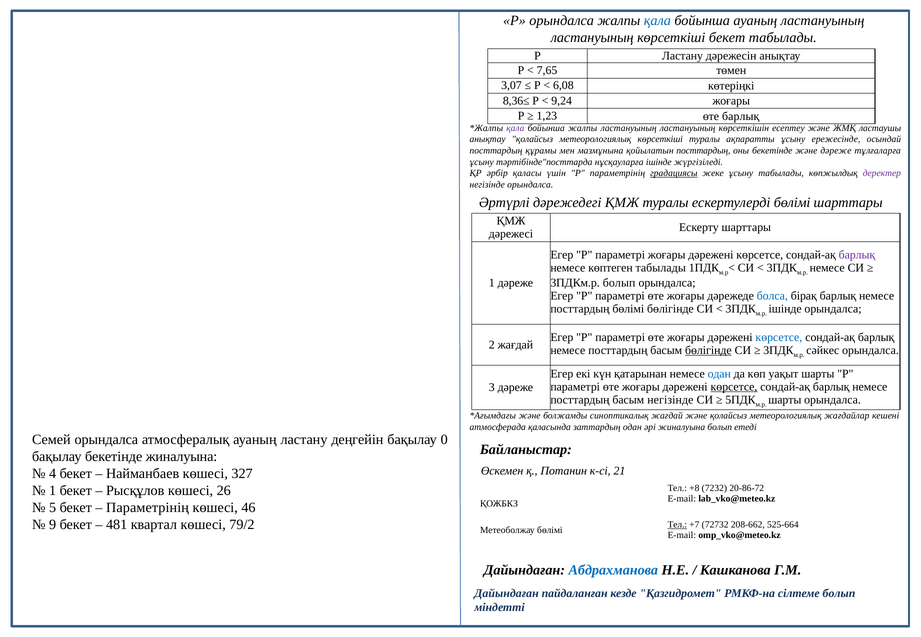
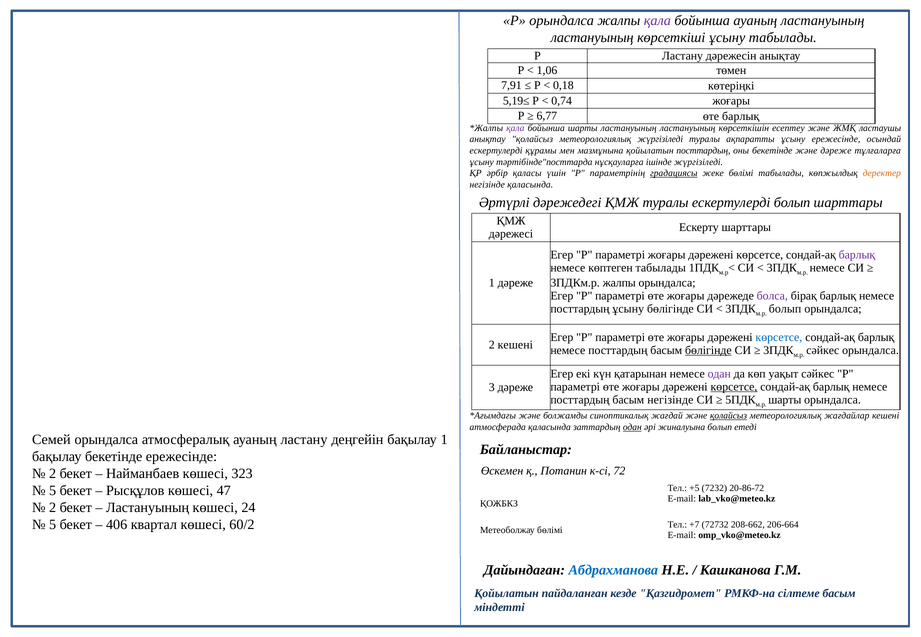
қала at (657, 21) colour: blue -> purple
көрсеткіші бекет: бекет -> ұсыну
7,65: 7,65 -> 1,06
3,07: 3,07 -> 7,91
6,08: 6,08 -> 0,18
8,36≤: 8,36≤ -> 5,19≤
9,24: 9,24 -> 0,74
1,23: 1,23 -> 6,77
бойынша жалпы: жалпы -> шарты
метеорологиялық көрсеткіші: көрсеткіші -> жүргізіледі
посттардың at (496, 151): посттардың -> ескертулерді
жеке ұсыну: ұсыну -> бөлімі
деректер colour: purple -> orange
негізінде орындалса: орындалса -> қаласында
ескертулерді бөлімі: бөлімі -> болып
3ПДКм.р болып: болып -> жалпы
болса colour: blue -> purple
посттардың бөлімі: бөлімі -> ұсыну
ішінде at (785, 309): ішінде -> болып
2 жағдай: жағдай -> кешені
одан at (719, 374) colour: blue -> purple
уақыт шарты: шарты -> сәйкес
қолайсыз at (729, 416) underline: none -> present
одан at (632, 428) underline: none -> present
бақылау 0: 0 -> 1
бекетінде жиналуына: жиналуына -> ережесінде
21: 21 -> 72
4 at (53, 474): 4 -> 2
327: 327 -> 323
+8: +8 -> +5
1 at (53, 491): 1 -> 5
26: 26 -> 47
5 at (53, 508): 5 -> 2
Параметрінің at (147, 508): Параметрінің -> Ластануының
46: 46 -> 24
9 at (53, 525): 9 -> 5
481: 481 -> 406
79/2: 79/2 -> 60/2
Тел at (677, 525) underline: present -> none
525-664: 525-664 -> 206-664
Дайындаған at (507, 594): Дайындаған -> Қойылатын
сілтеме болып: болып -> басым
